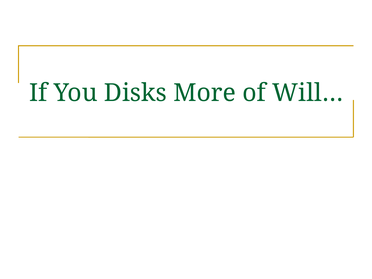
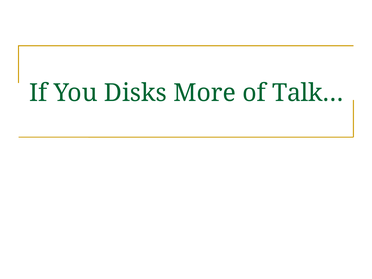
Will…: Will… -> Talk…
